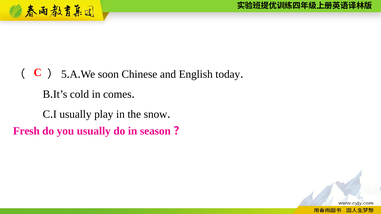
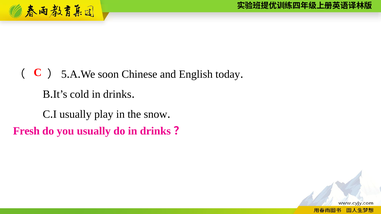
cold in comes: comes -> drinks
do in season: season -> drinks
